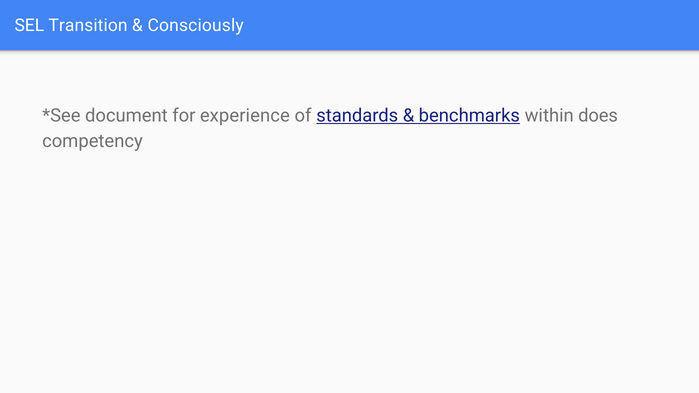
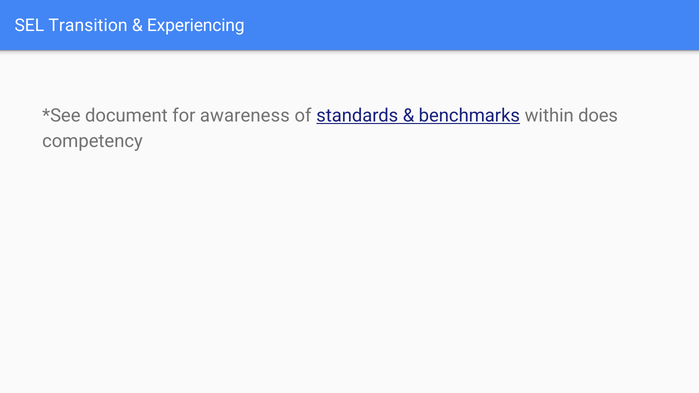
Consciously: Consciously -> Experiencing
experience: experience -> awareness
